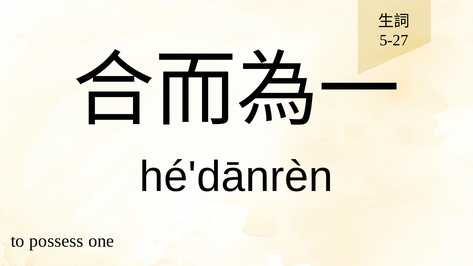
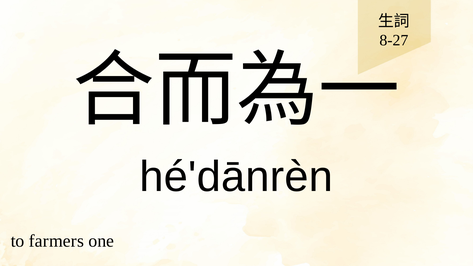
5-27: 5-27 -> 8-27
possess: possess -> farmers
